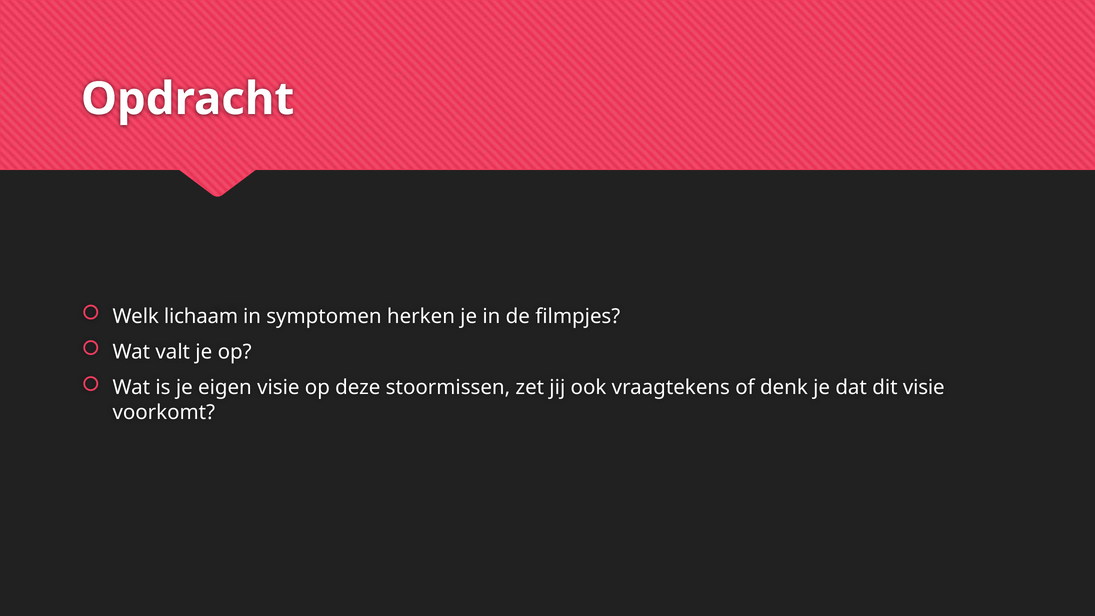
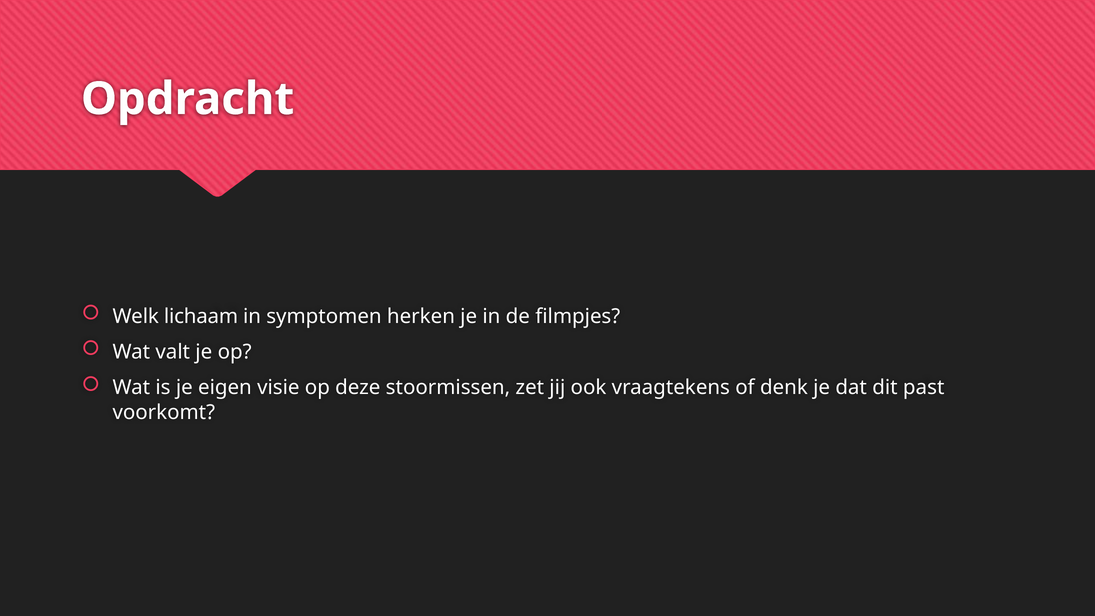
dit visie: visie -> past
